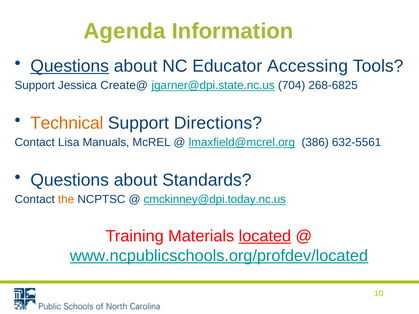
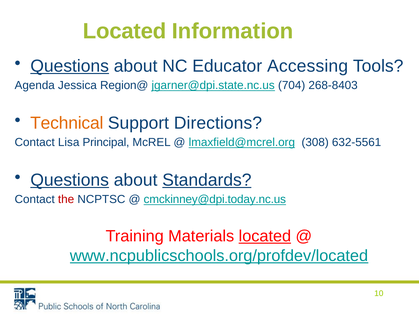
Agenda at (124, 31): Agenda -> Located
Support at (35, 86): Support -> Agenda
Create@: Create@ -> Region@
268-6825: 268-6825 -> 268-8403
Manuals: Manuals -> Principal
386: 386 -> 308
Questions at (70, 180) underline: none -> present
Standards underline: none -> present
the colour: orange -> red
